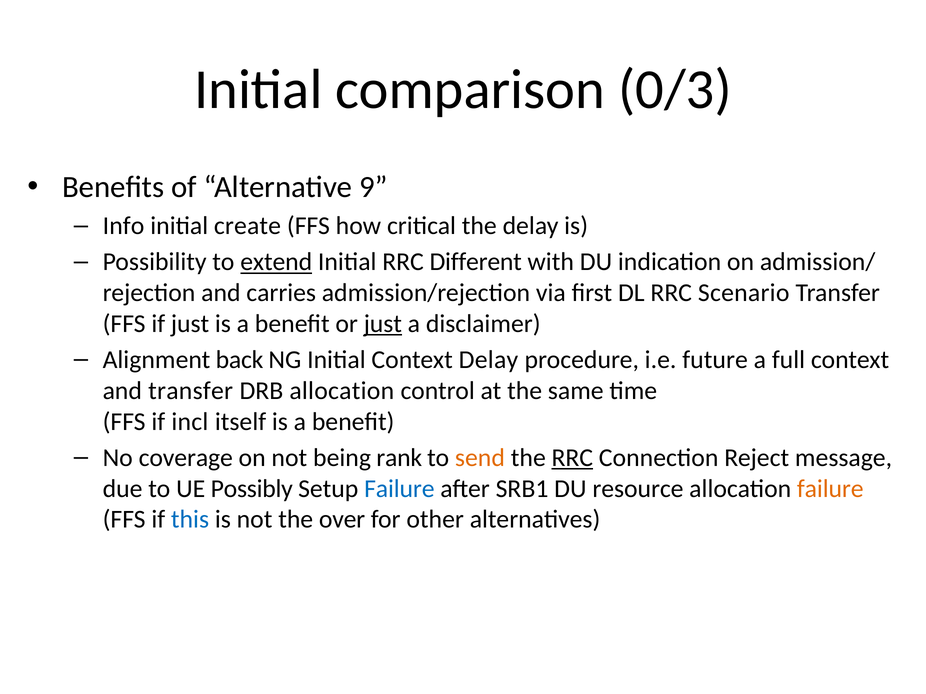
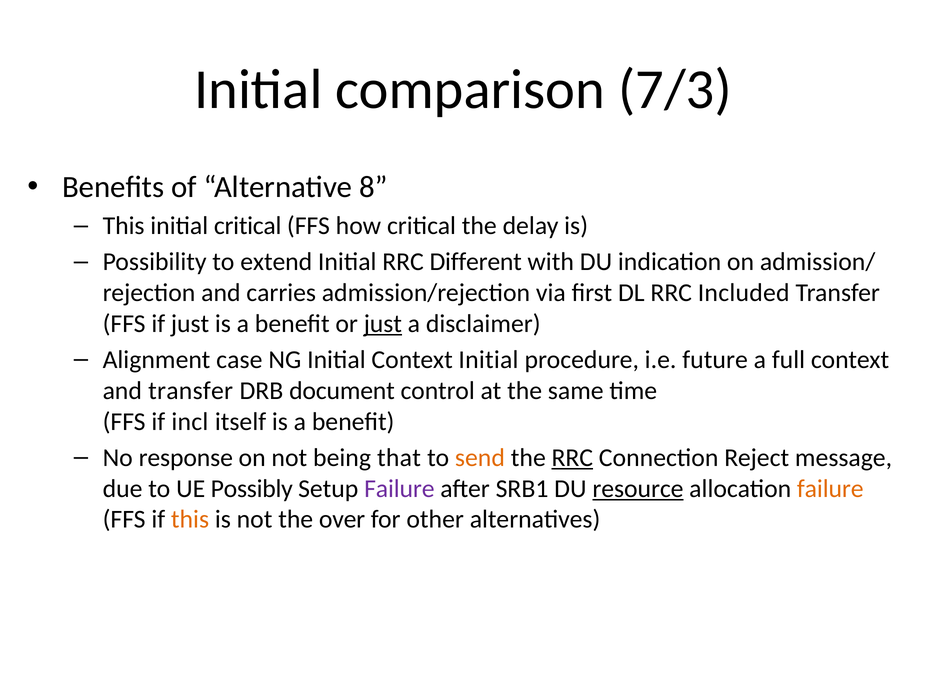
0/3: 0/3 -> 7/3
9: 9 -> 8
Info at (124, 226): Info -> This
initial create: create -> critical
extend underline: present -> none
Scenario: Scenario -> Included
back: back -> case
Context Delay: Delay -> Initial
DRB allocation: allocation -> document
coverage: coverage -> response
rank: rank -> that
Failure at (399, 489) colour: blue -> purple
resource underline: none -> present
this at (190, 520) colour: blue -> orange
